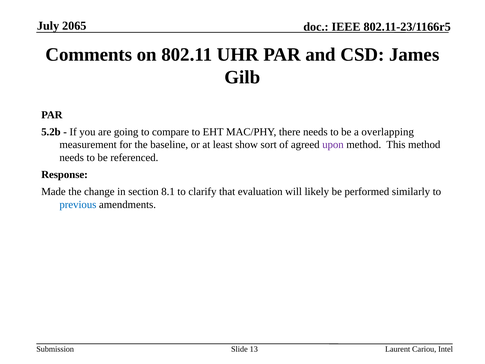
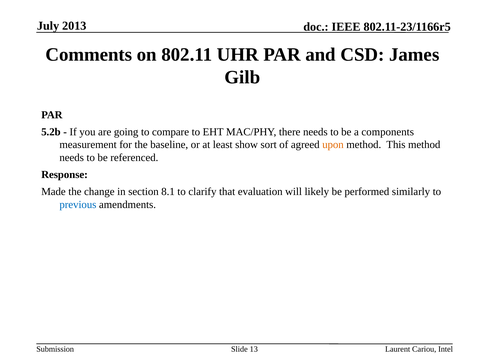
2065: 2065 -> 2013
overlapping: overlapping -> components
upon colour: purple -> orange
